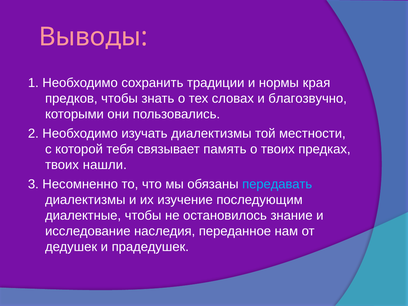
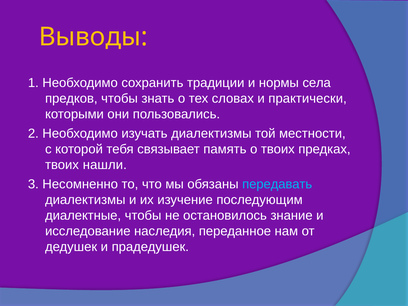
Выводы colour: pink -> yellow
края: края -> села
благозвучно: благозвучно -> практически
